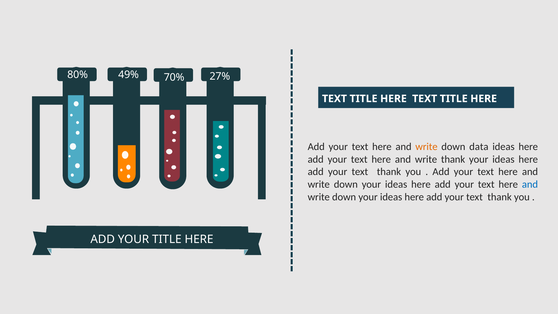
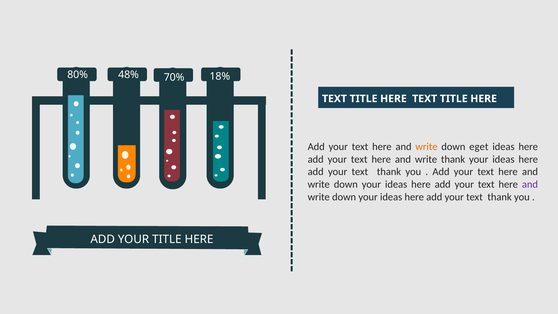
49%: 49% -> 48%
27%: 27% -> 18%
data: data -> eget
and at (530, 184) colour: blue -> purple
